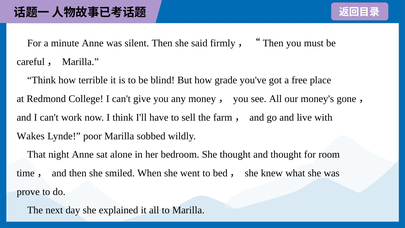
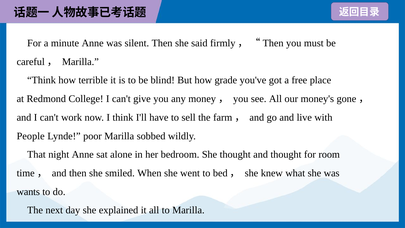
Wakes: Wakes -> People
prove: prove -> wants
